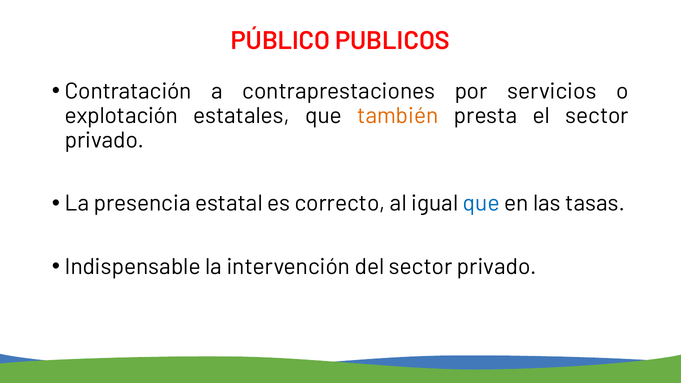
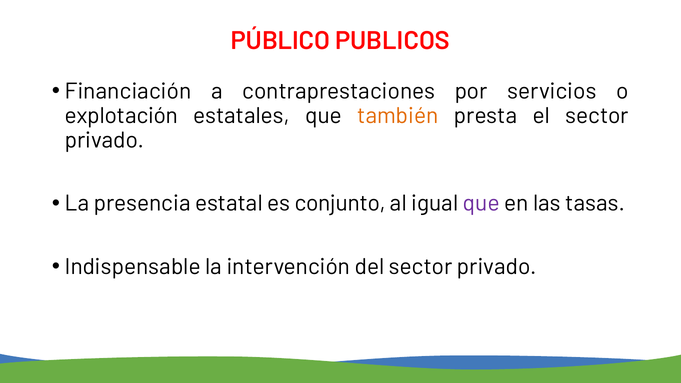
Contratación: Contratación -> Financiación
correcto: correcto -> conjunto
que at (481, 203) colour: blue -> purple
